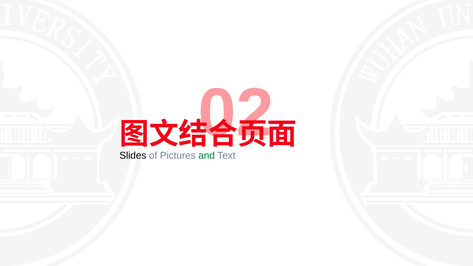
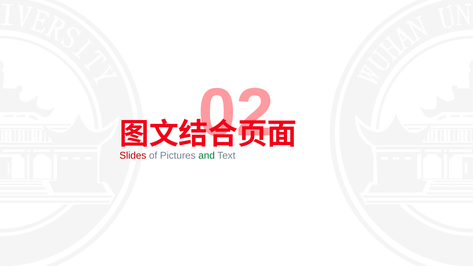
Slides colour: black -> red
